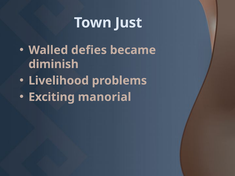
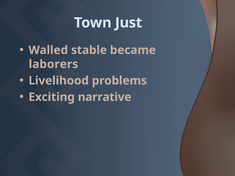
defies: defies -> stable
diminish: diminish -> laborers
manorial: manorial -> narrative
